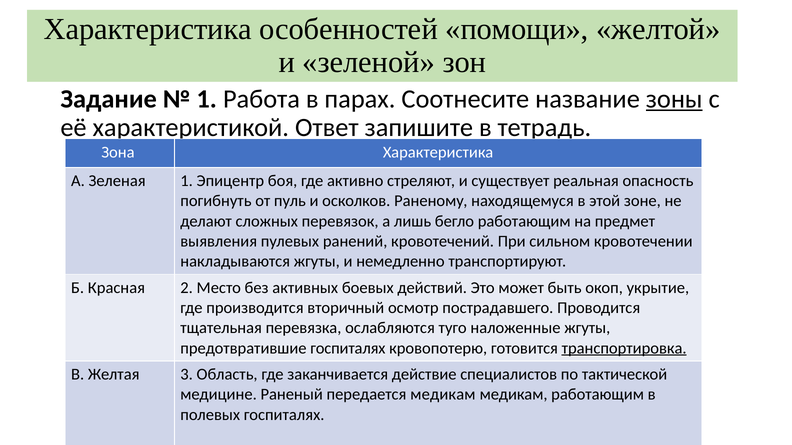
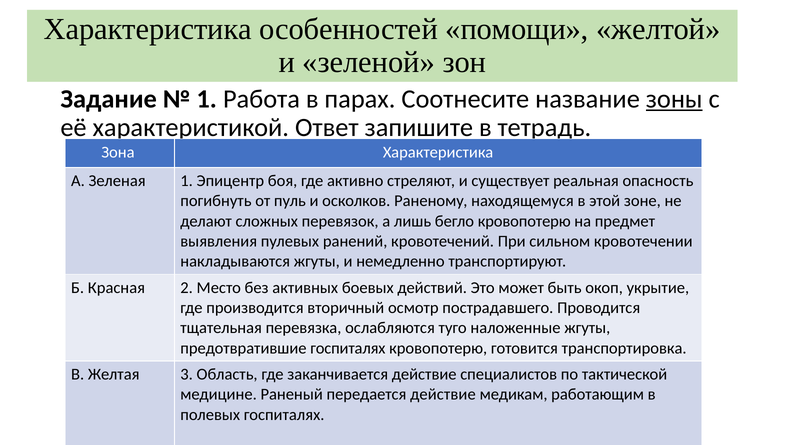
бегло работающим: работающим -> кровопотерю
транспортировка underline: present -> none
передается медикам: медикам -> действие
